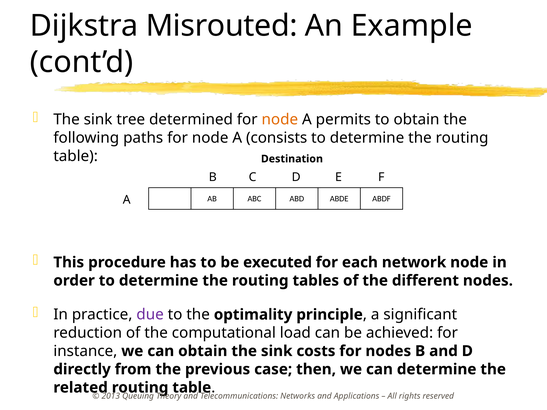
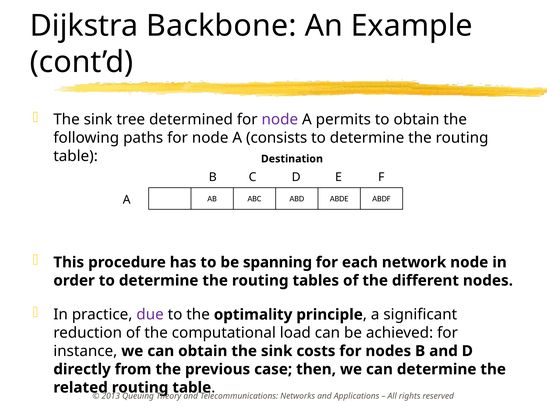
Misrouted: Misrouted -> Backbone
node at (280, 120) colour: orange -> purple
executed: executed -> spanning
